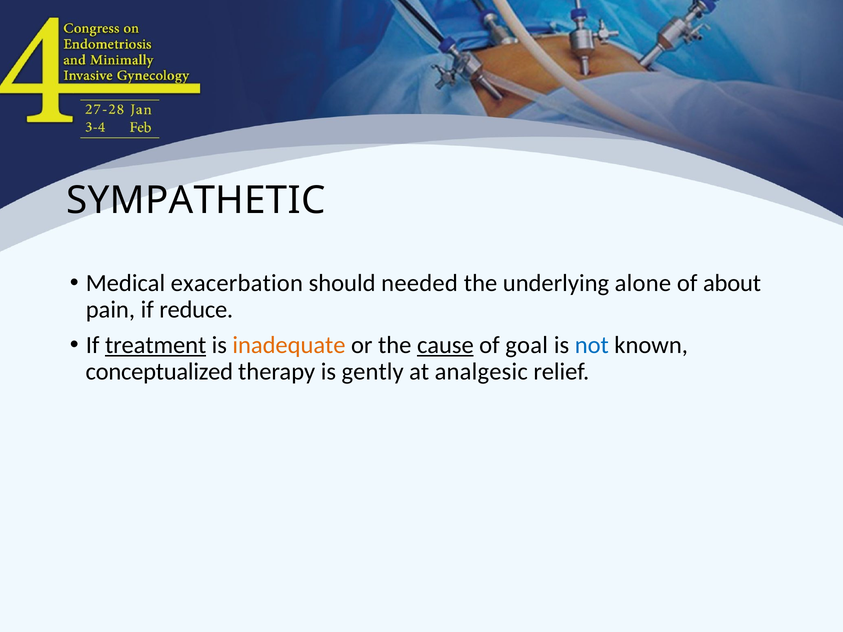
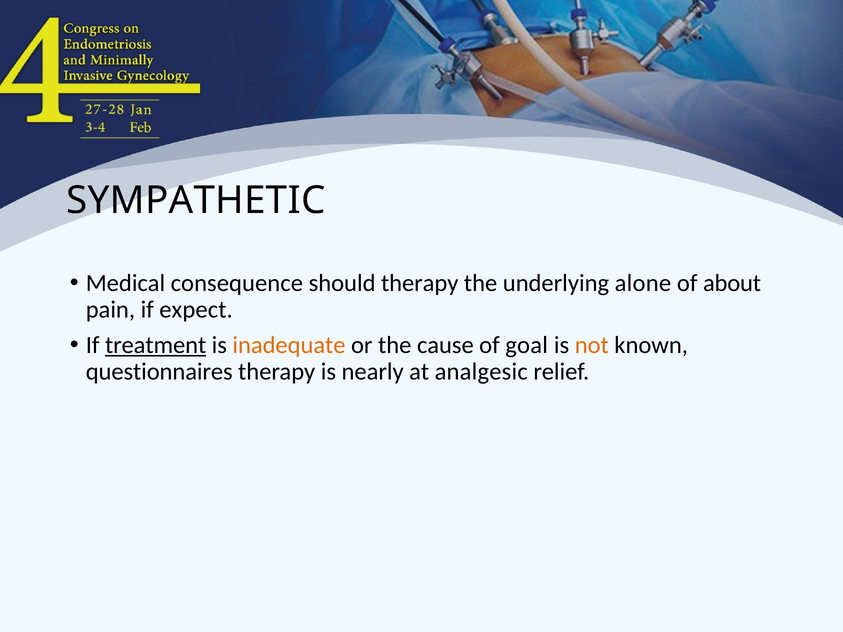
exacerbation: exacerbation -> consequence
should needed: needed -> therapy
reduce: reduce -> expect
cause underline: present -> none
not colour: blue -> orange
conceptualized: conceptualized -> questionnaires
gently: gently -> nearly
